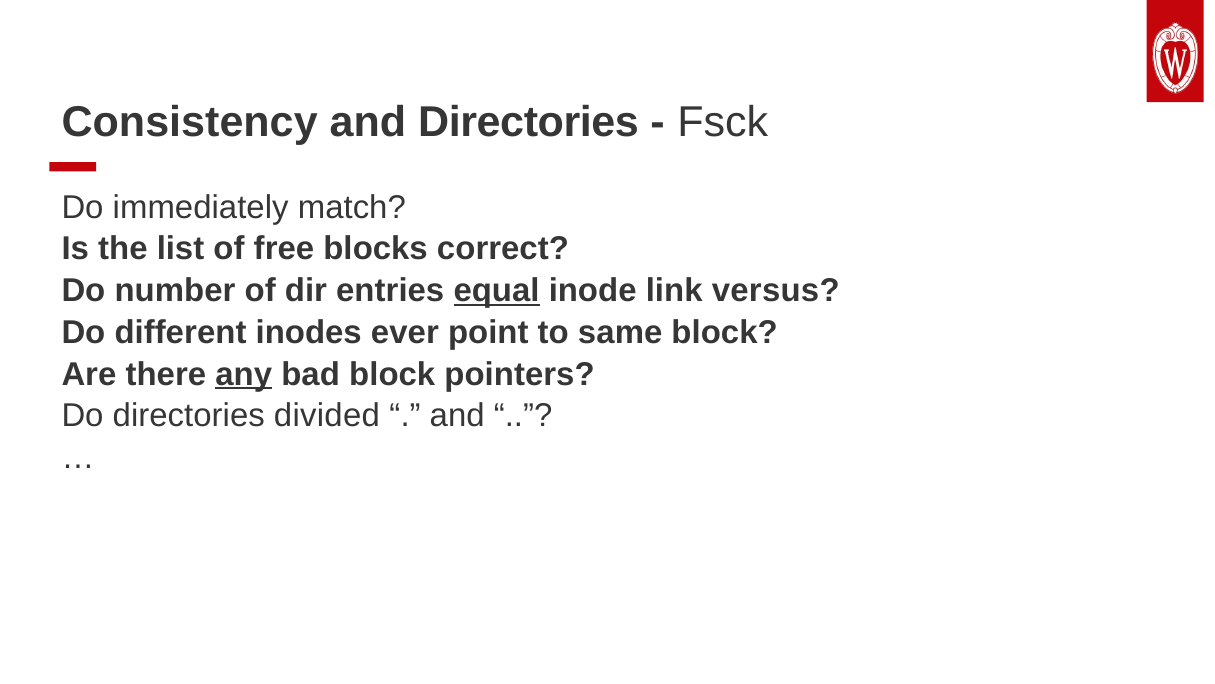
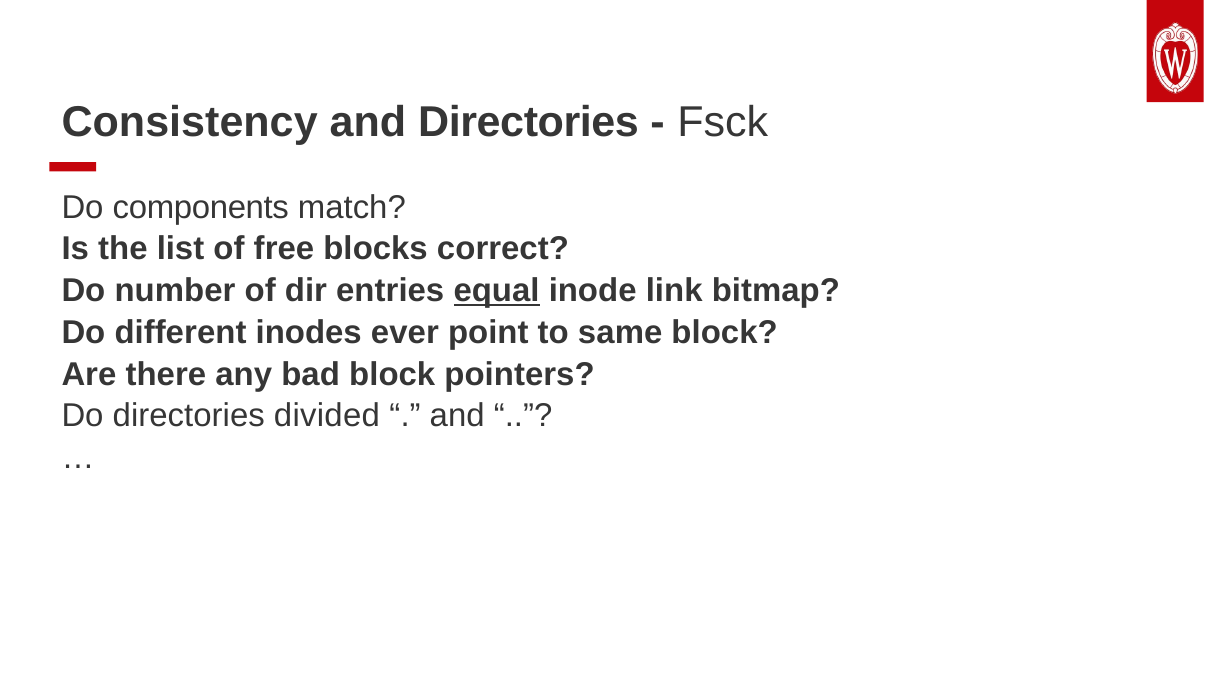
immediately: immediately -> components
versus: versus -> bitmap
any underline: present -> none
